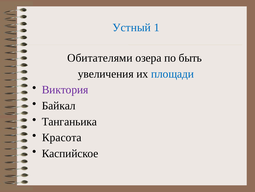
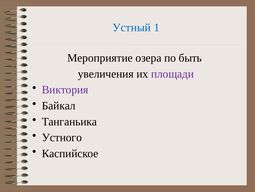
Обитателями: Обитателями -> Мероприятие
площади colour: blue -> purple
Красота: Красота -> Устного
